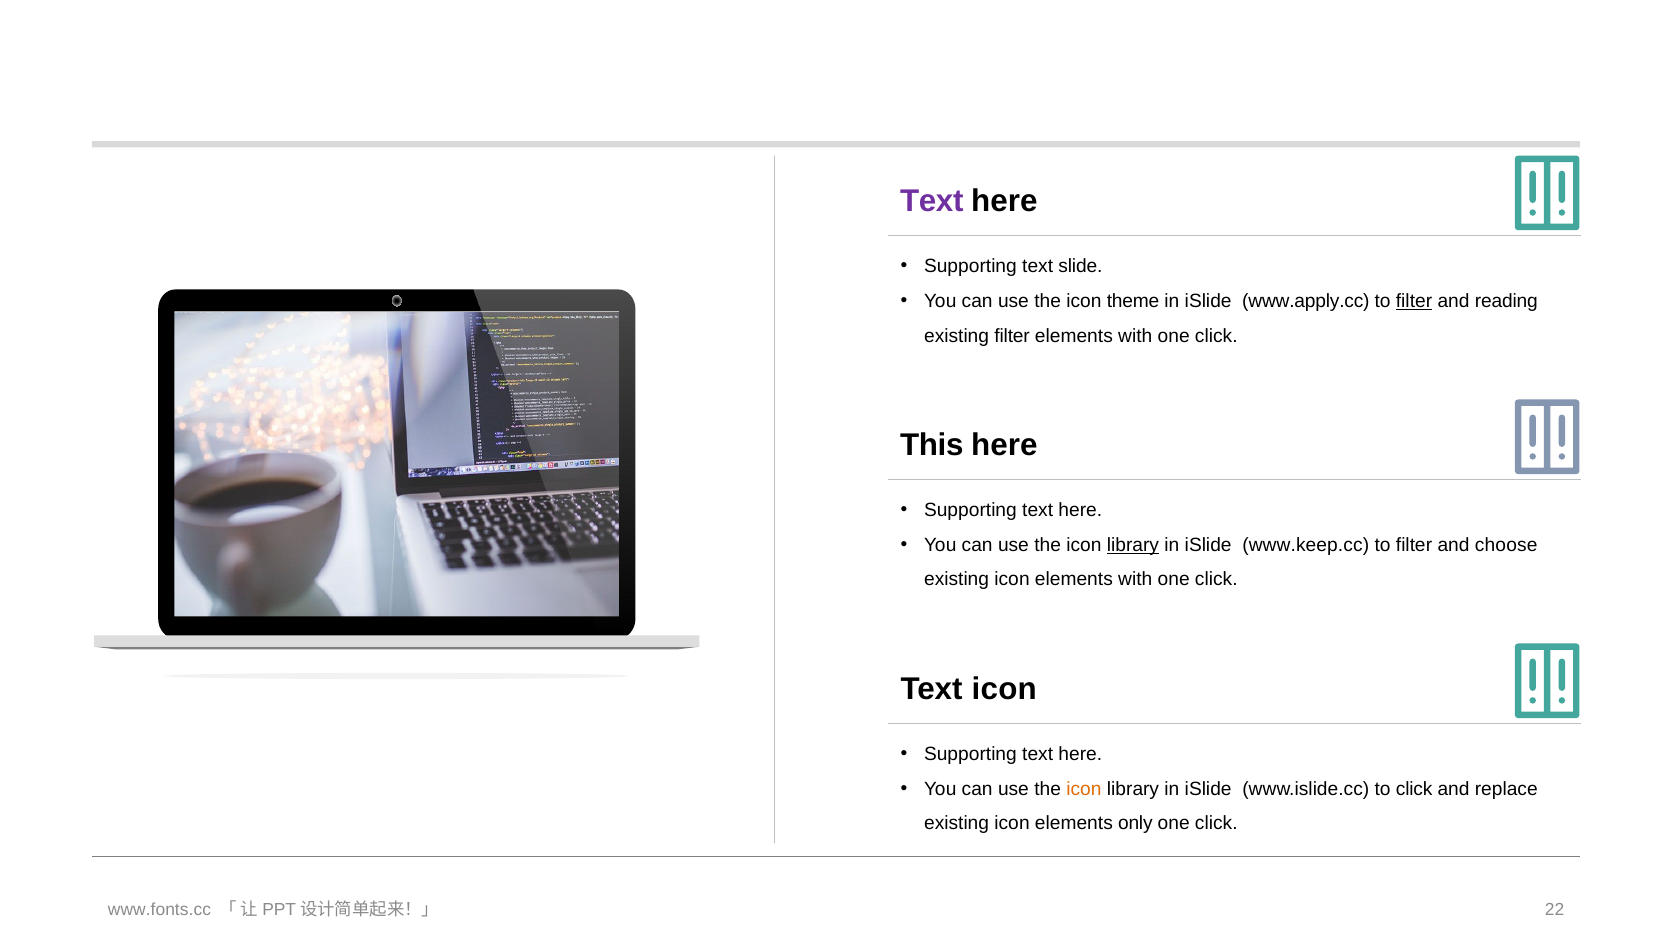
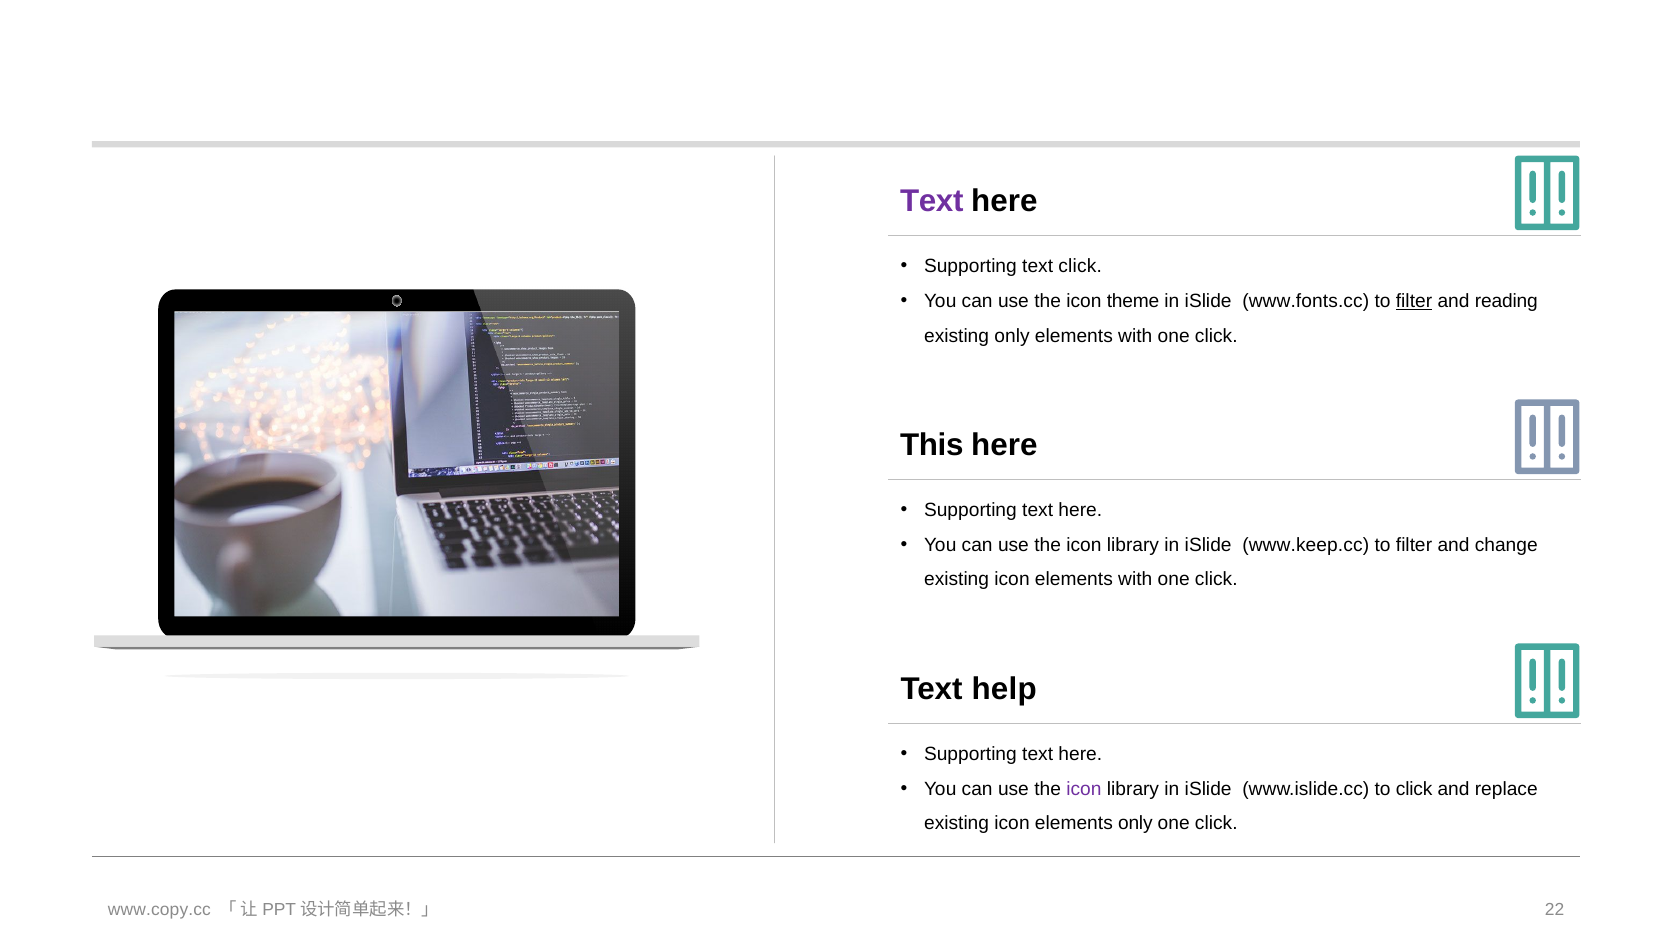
text slide: slide -> click
www.apply.cc: www.apply.cc -> www.fonts.cc
existing filter: filter -> only
library at (1133, 545) underline: present -> none
choose: choose -> change
Text icon: icon -> help
icon at (1084, 789) colour: orange -> purple
www.fonts.cc: www.fonts.cc -> www.copy.cc
